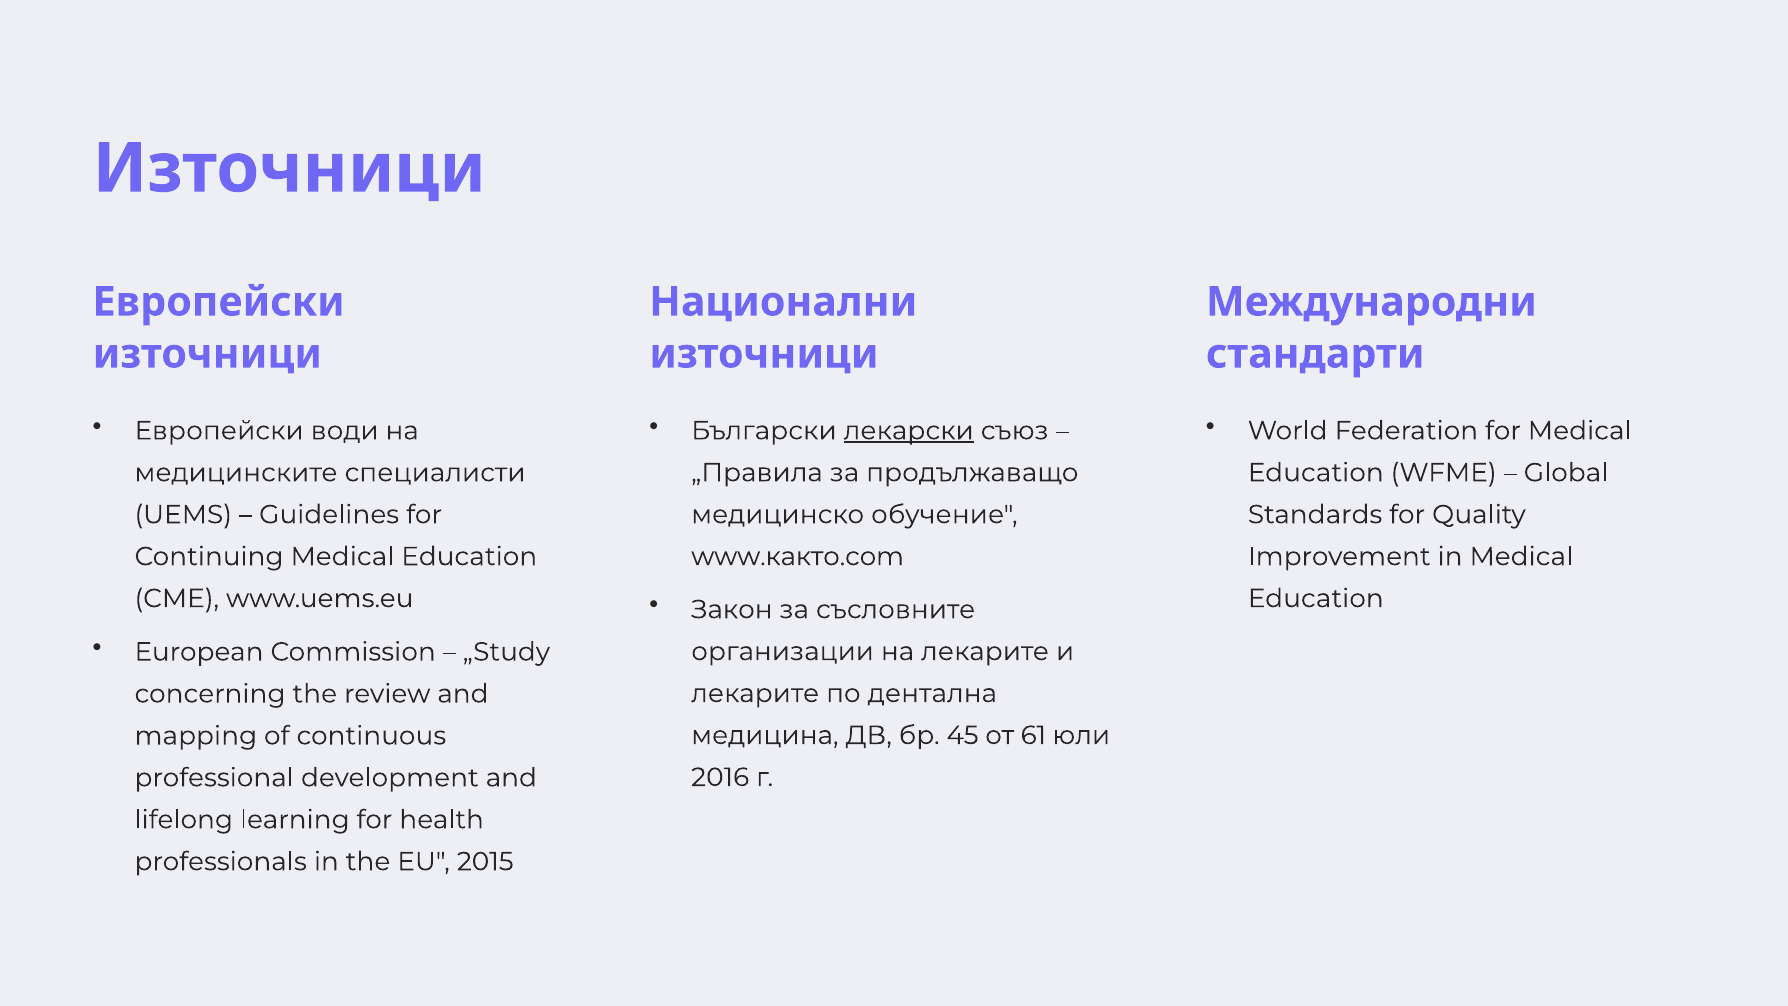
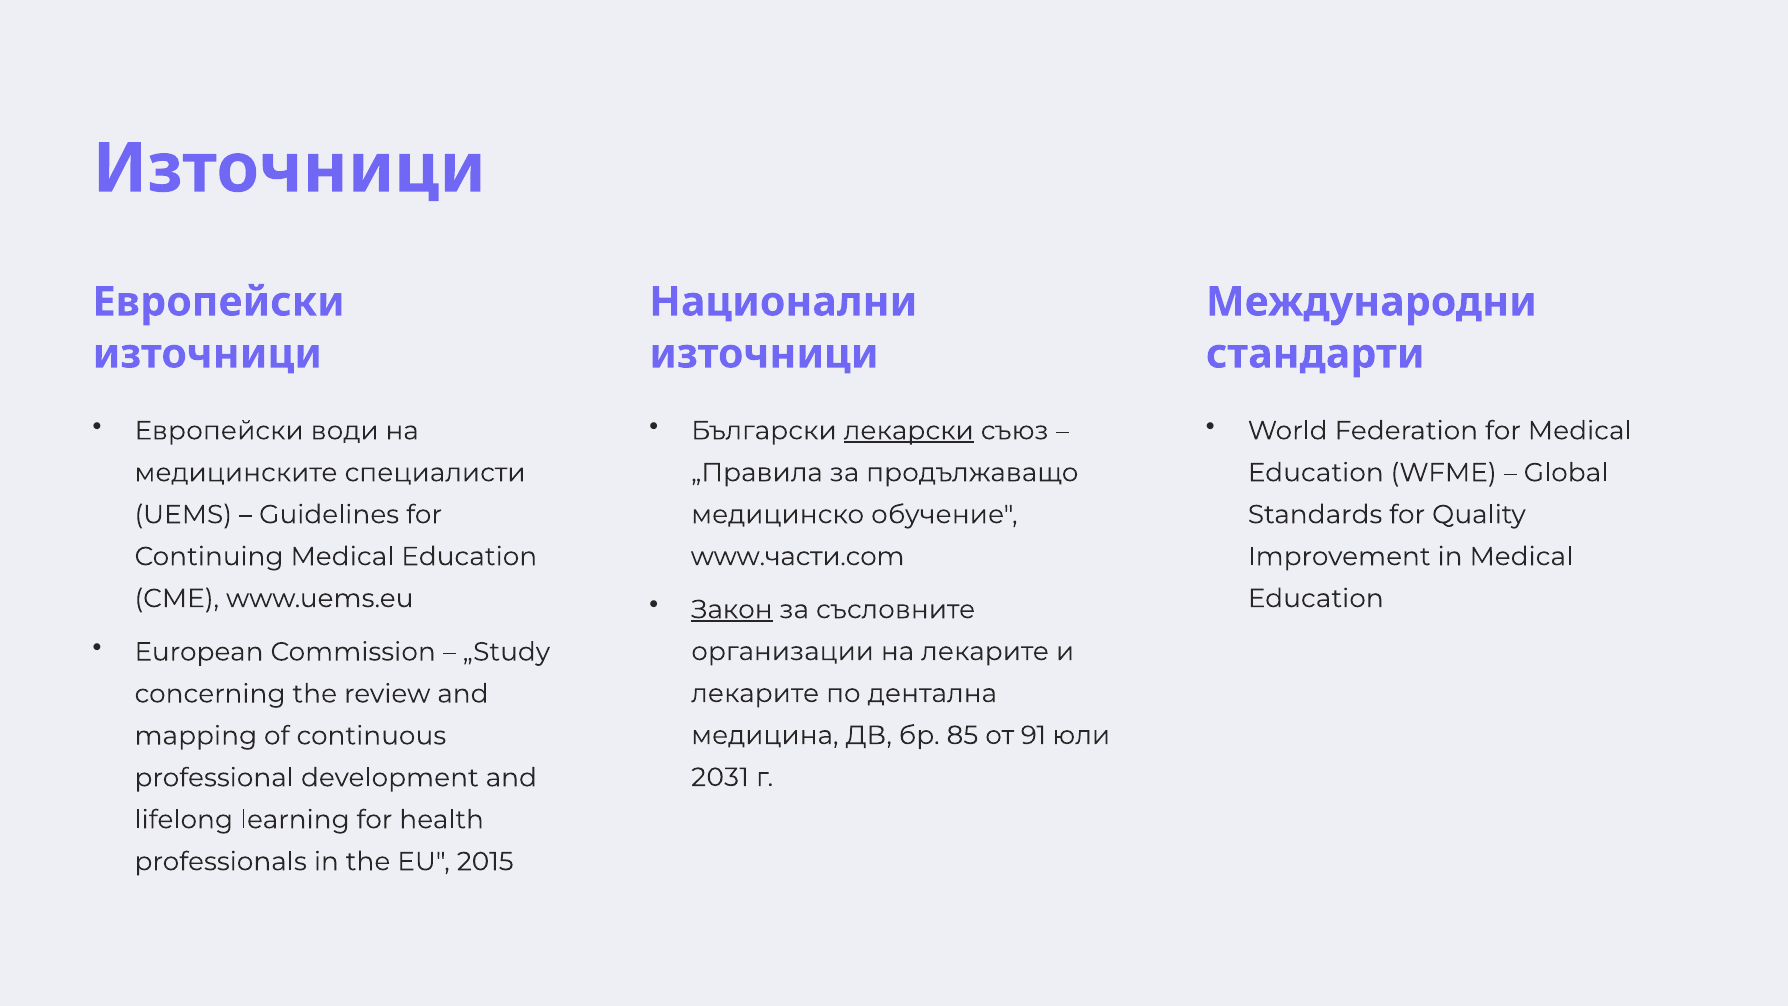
www.както.com: www.както.com -> www.части.com
Закон underline: none -> present
45: 45 -> 85
61: 61 -> 91
2016: 2016 -> 2031
